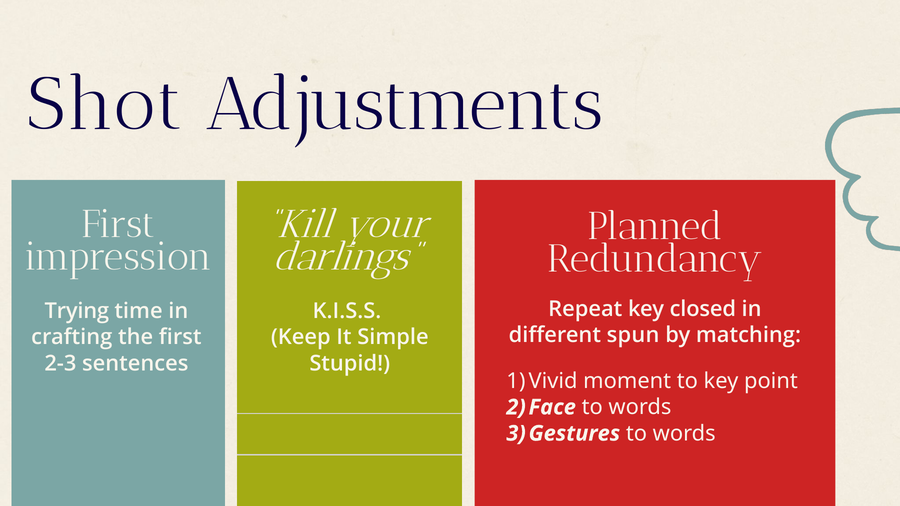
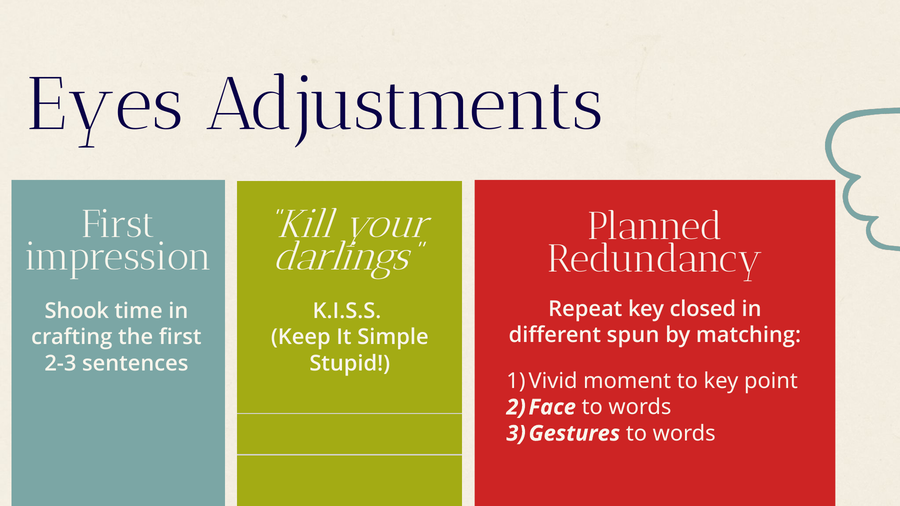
Shot: Shot -> Eyes
Trying: Trying -> Shook
